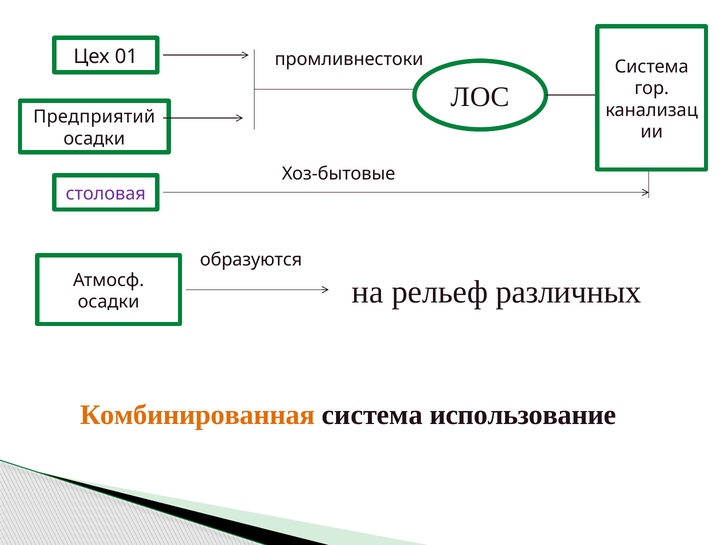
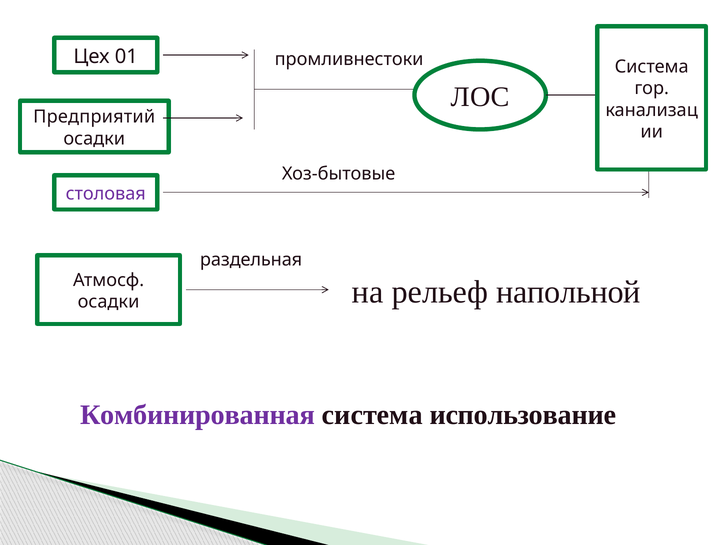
образуются: образуются -> раздельная
различных: различных -> напольной
Комбинированная colour: orange -> purple
